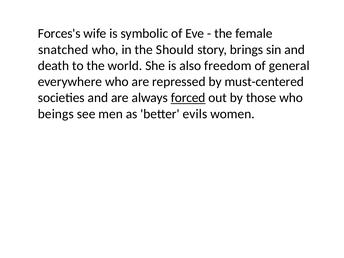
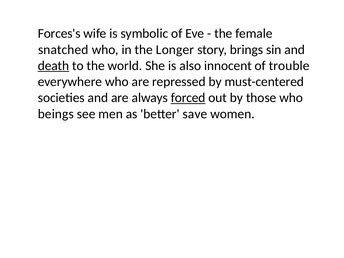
Should: Should -> Longer
death underline: none -> present
freedom: freedom -> innocent
general: general -> trouble
evils: evils -> save
